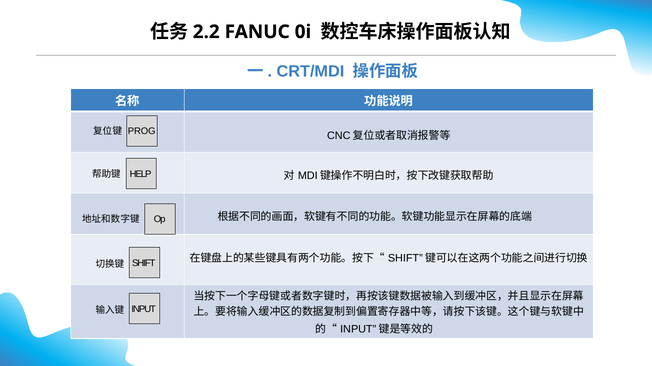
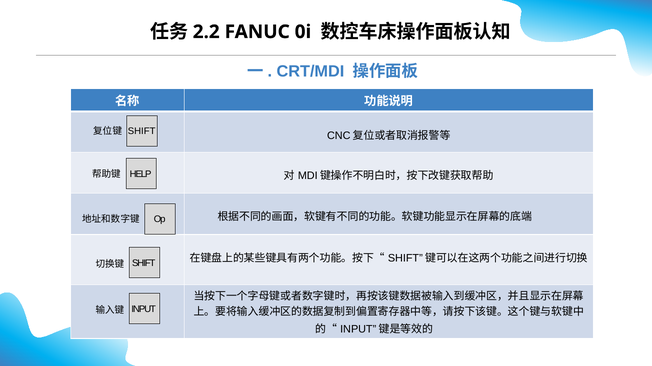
PROG at (142, 131): PROG -> SHIFT
